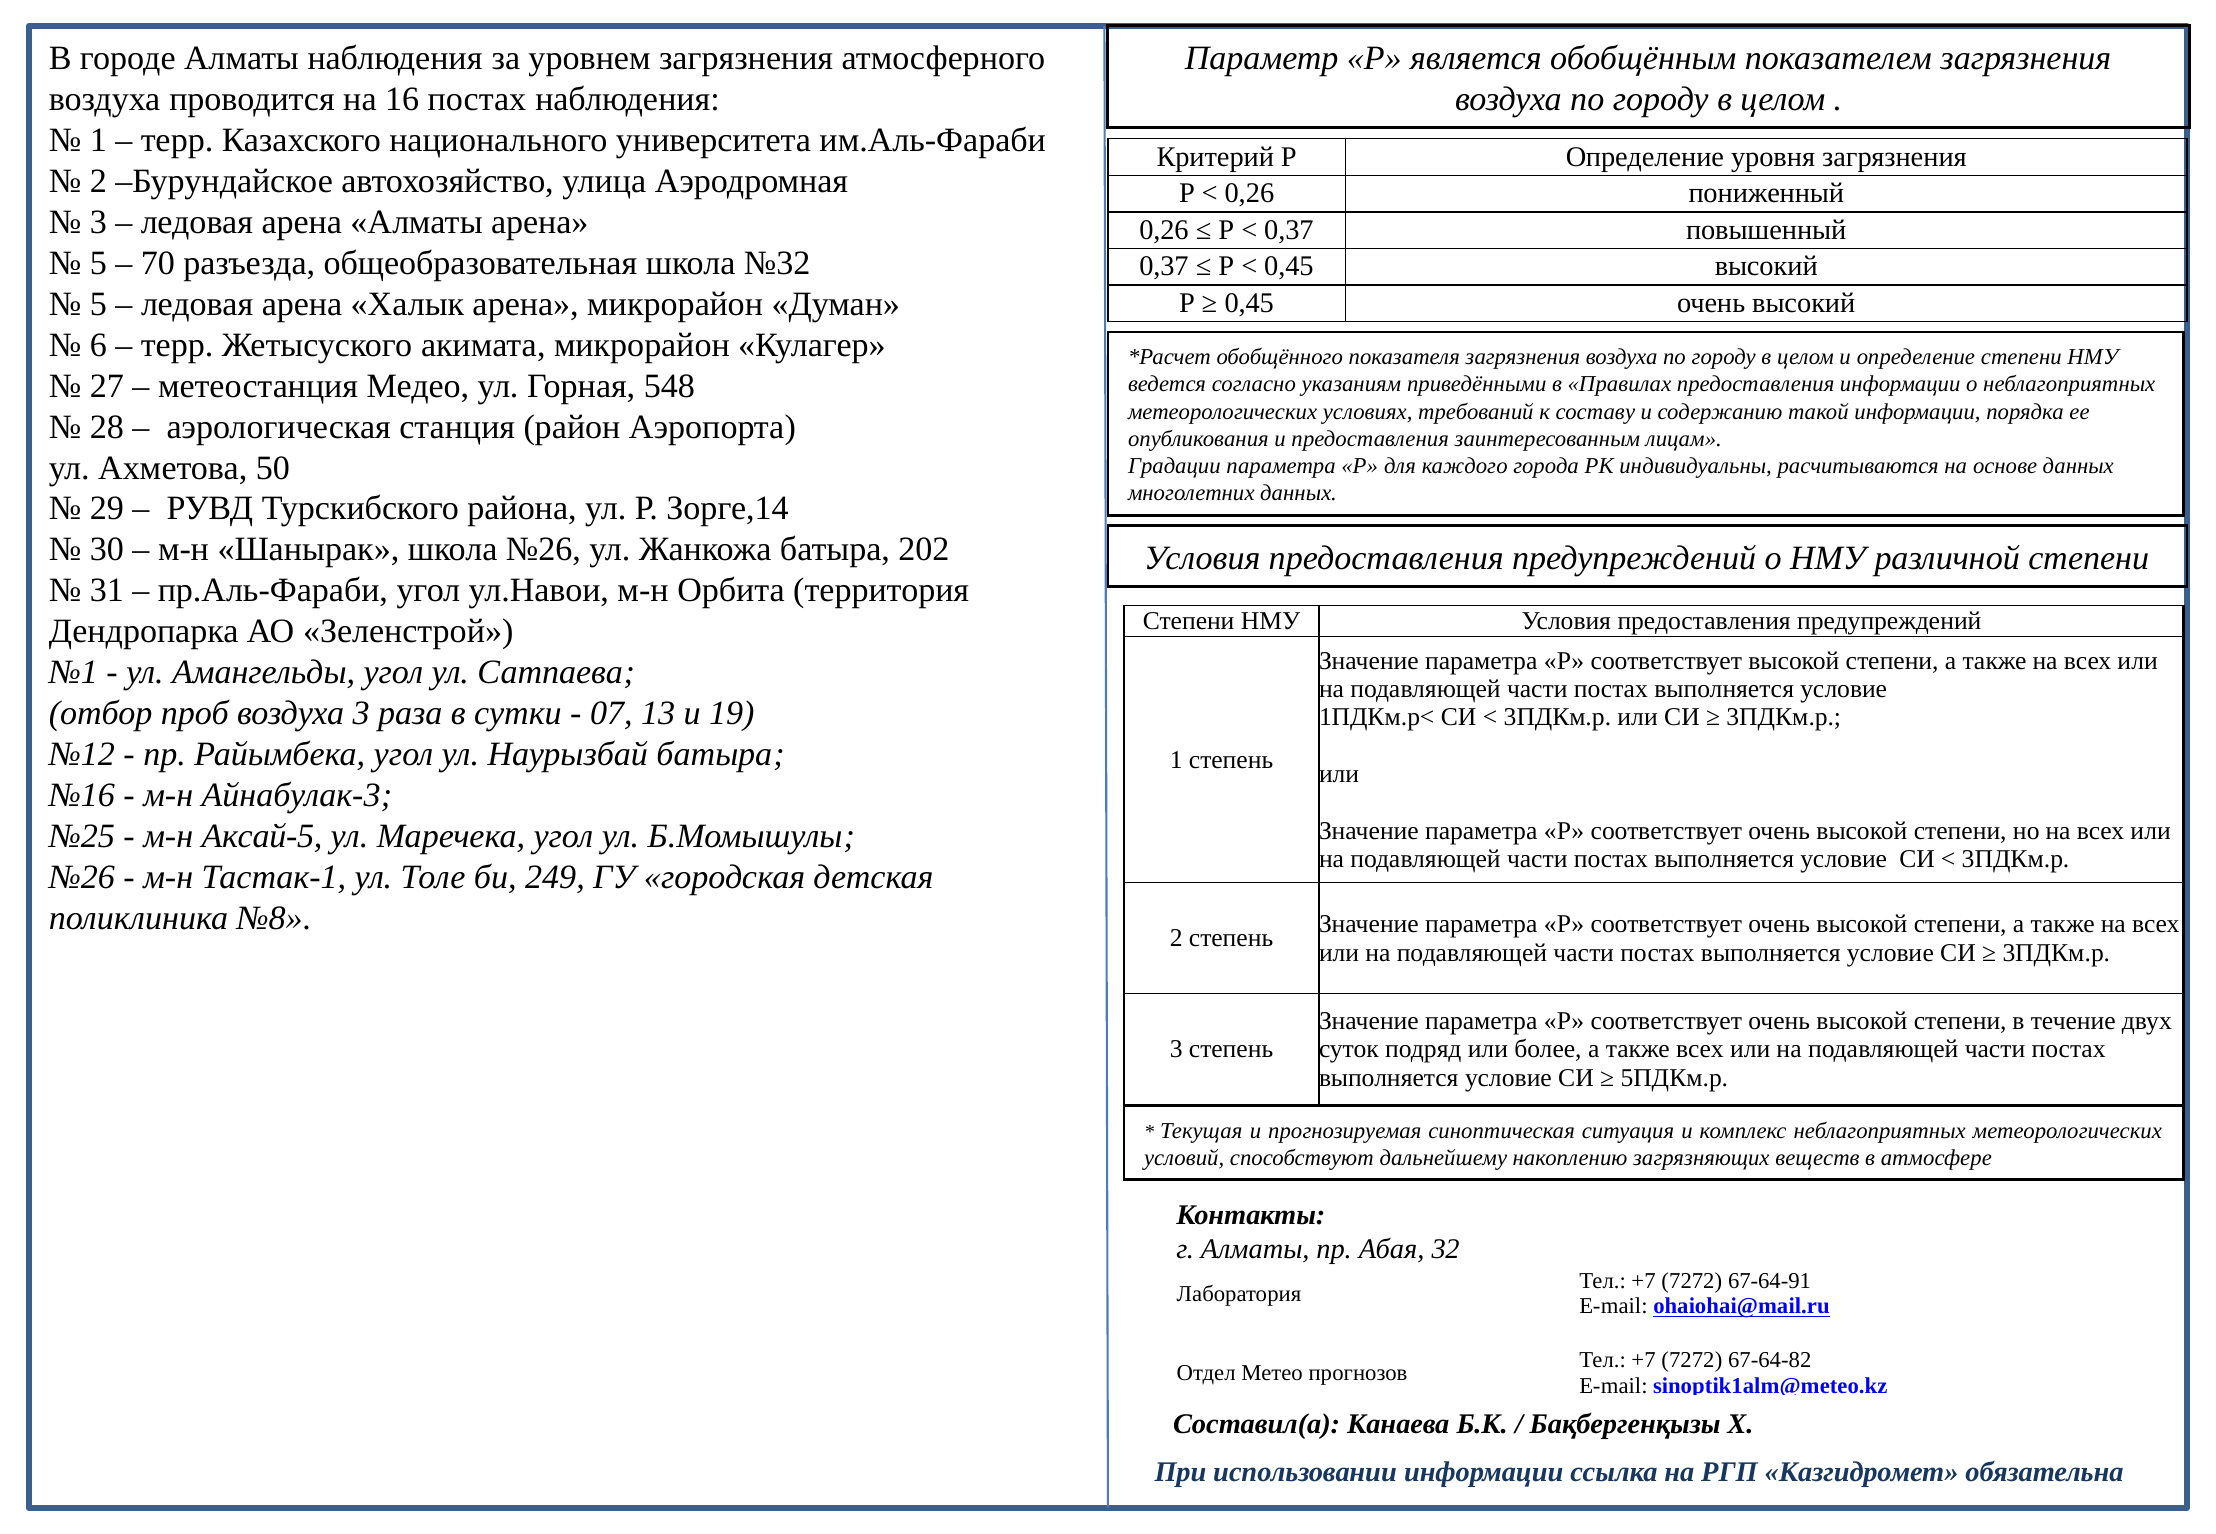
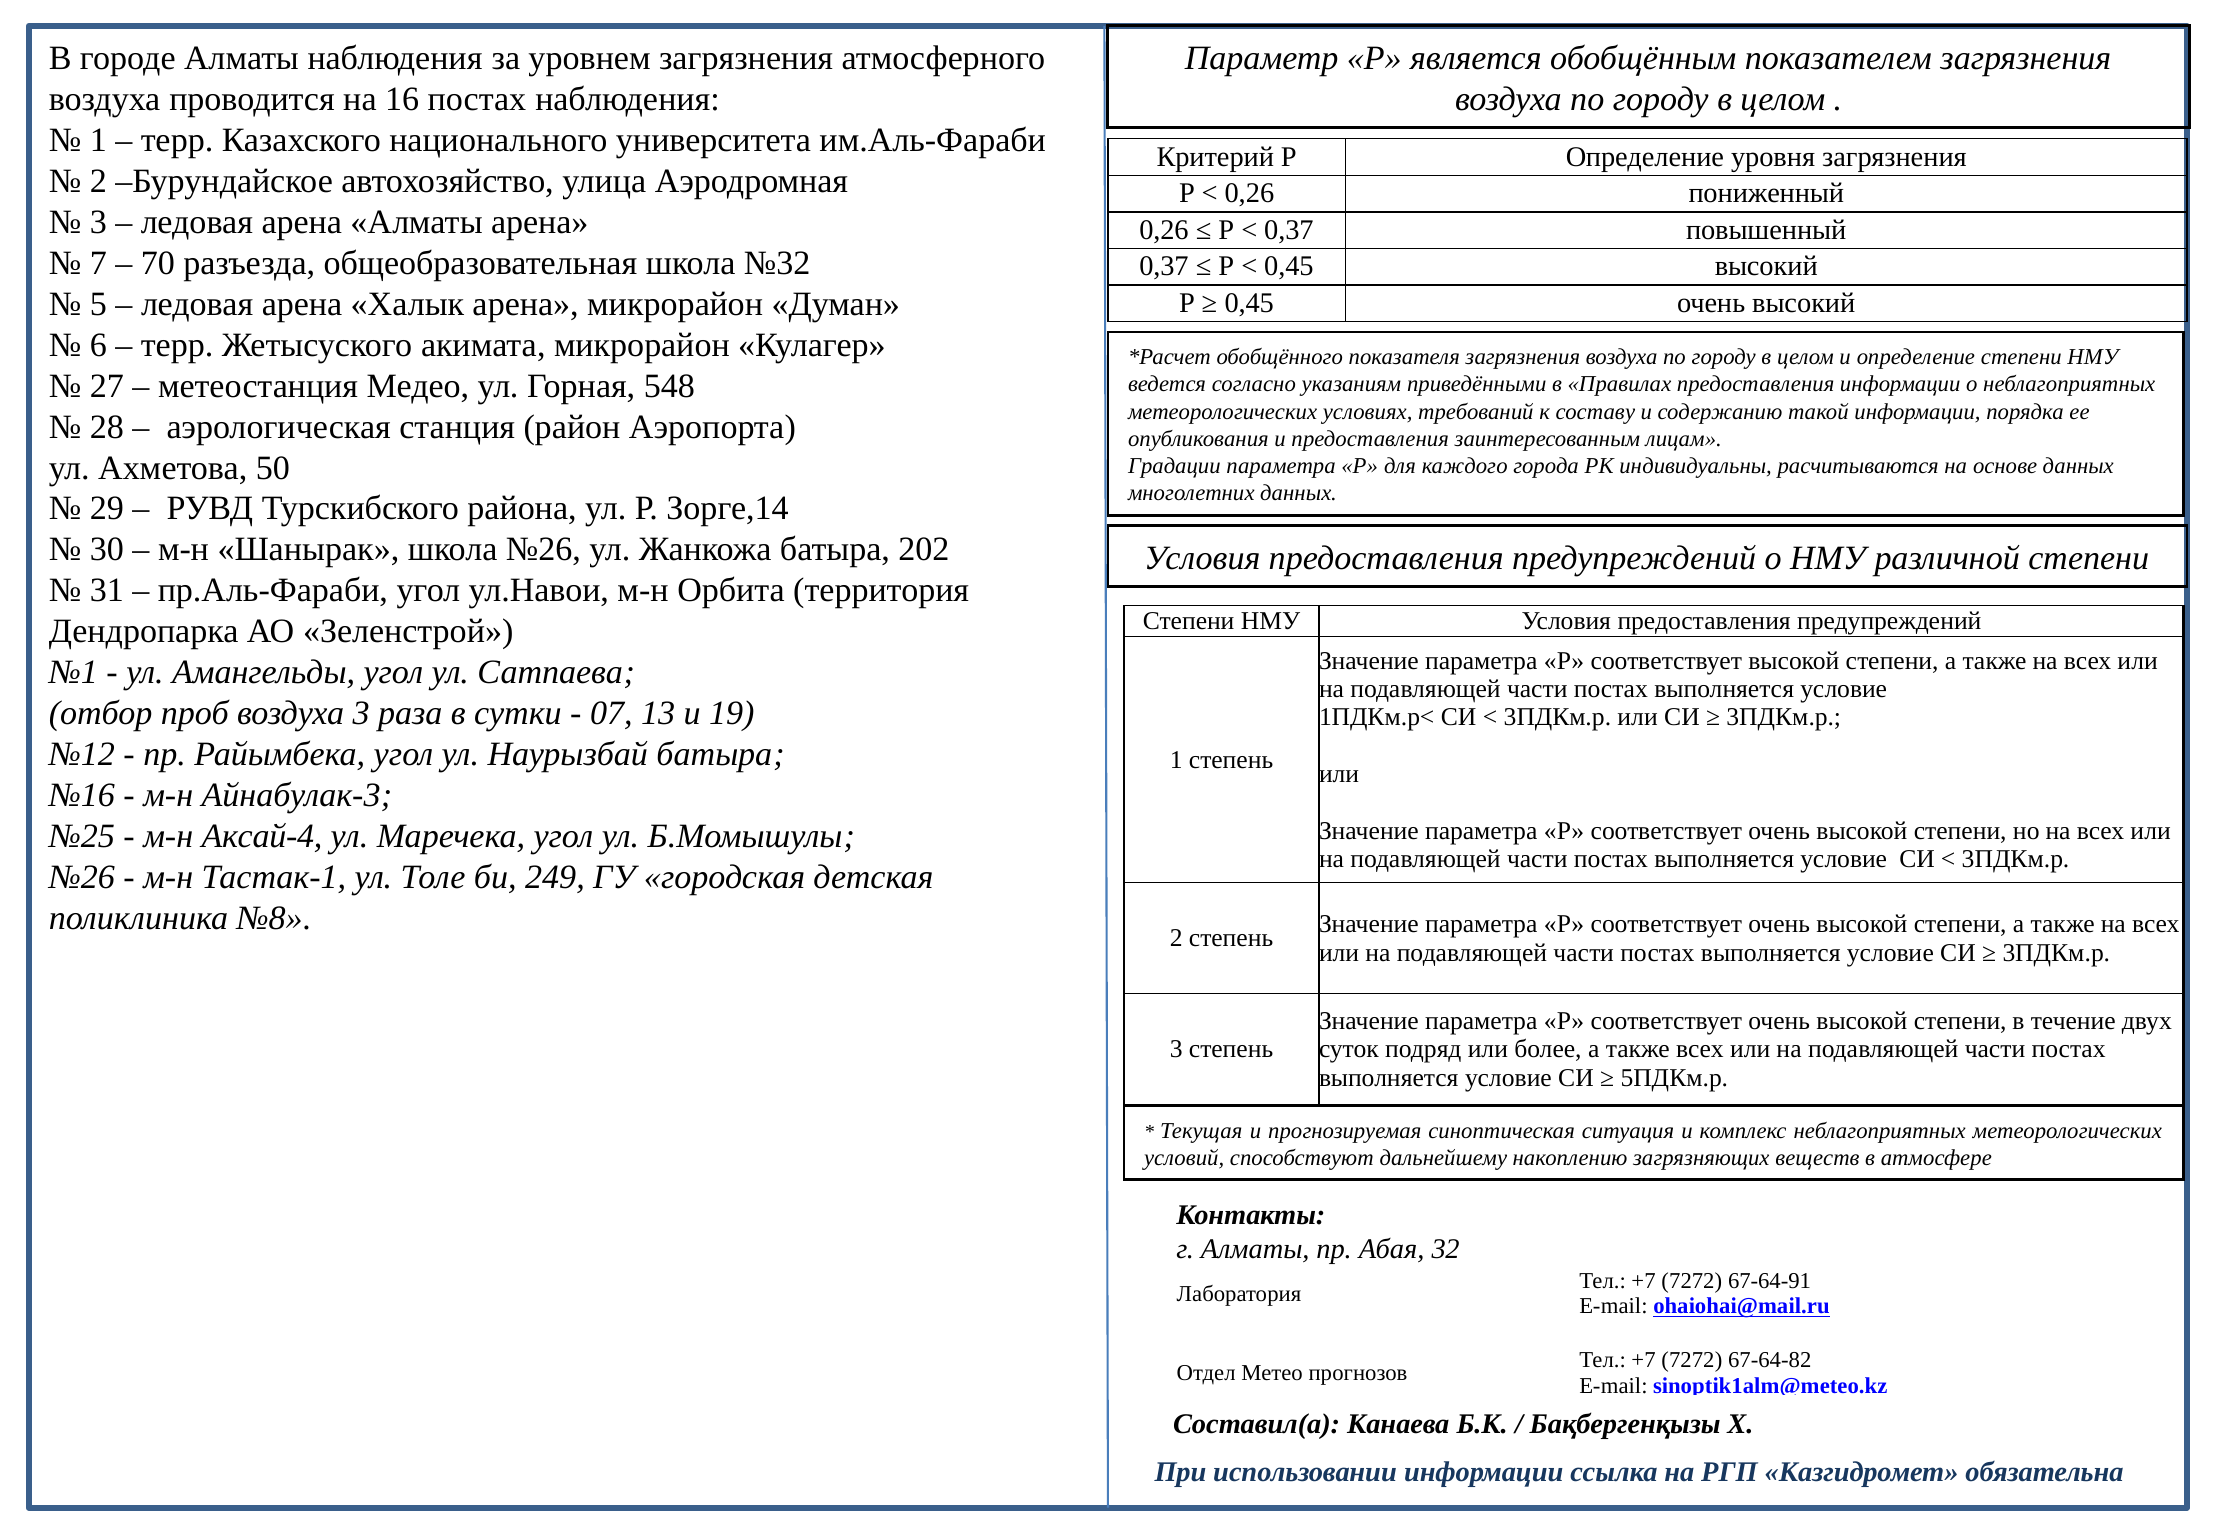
5 at (98, 263): 5 -> 7
Аксай-5: Аксай-5 -> Аксай-4
